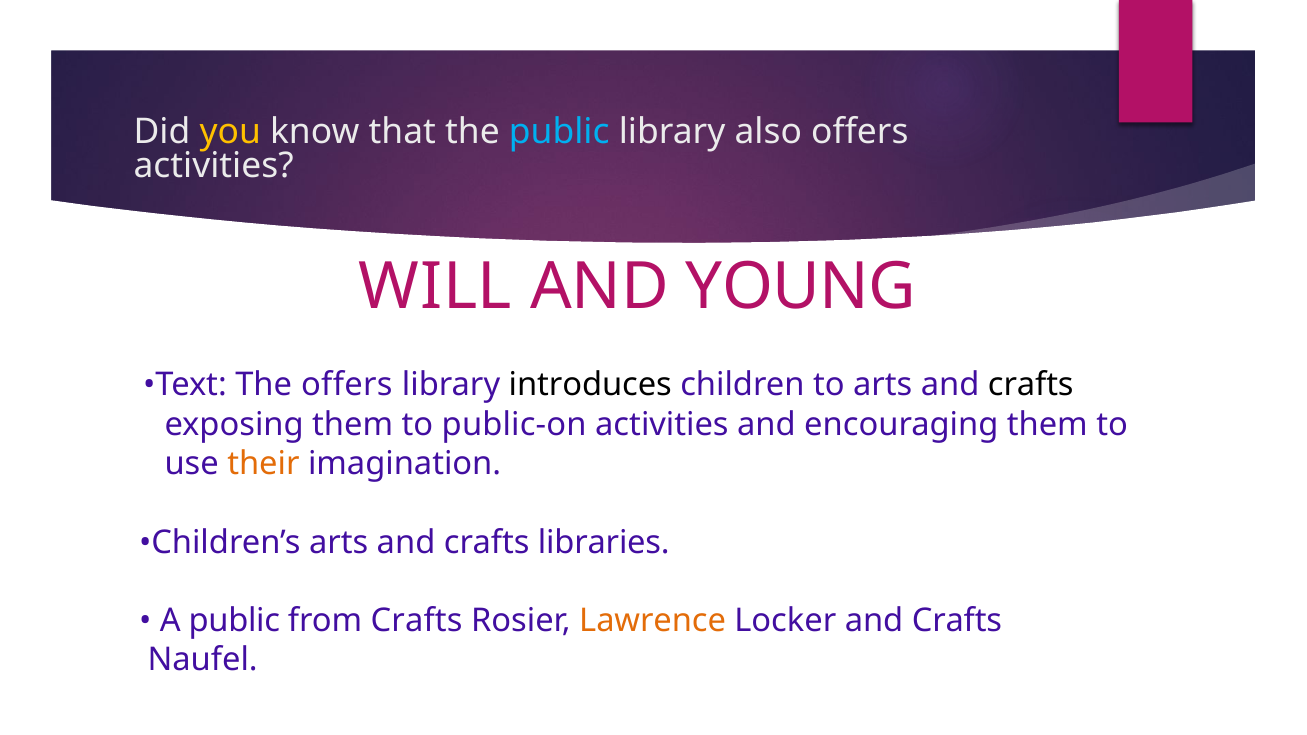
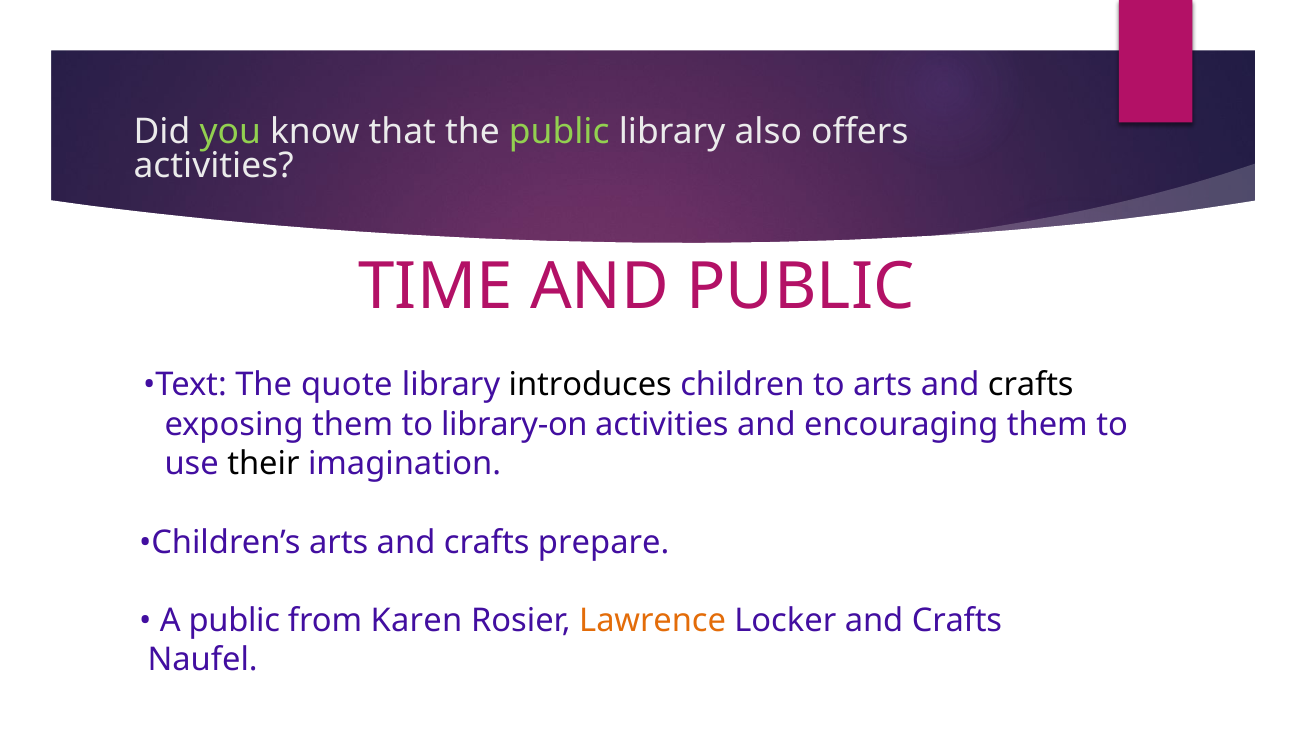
you colour: yellow -> light green
public at (559, 132) colour: light blue -> light green
WILL: WILL -> TIME
AND YOUNG: YOUNG -> PUBLIC
The offers: offers -> quote
public-on: public-on -> library-on
their colour: orange -> black
libraries: libraries -> prepare
from Crafts: Crafts -> Karen
